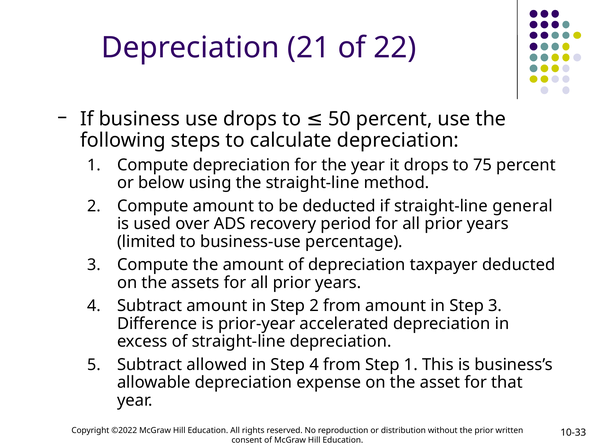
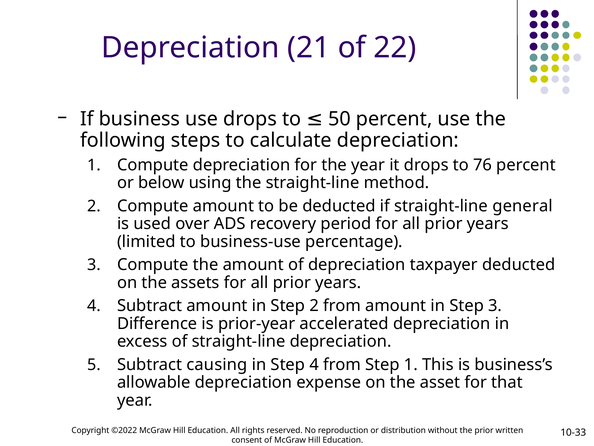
75: 75 -> 76
allowed: allowed -> causing
